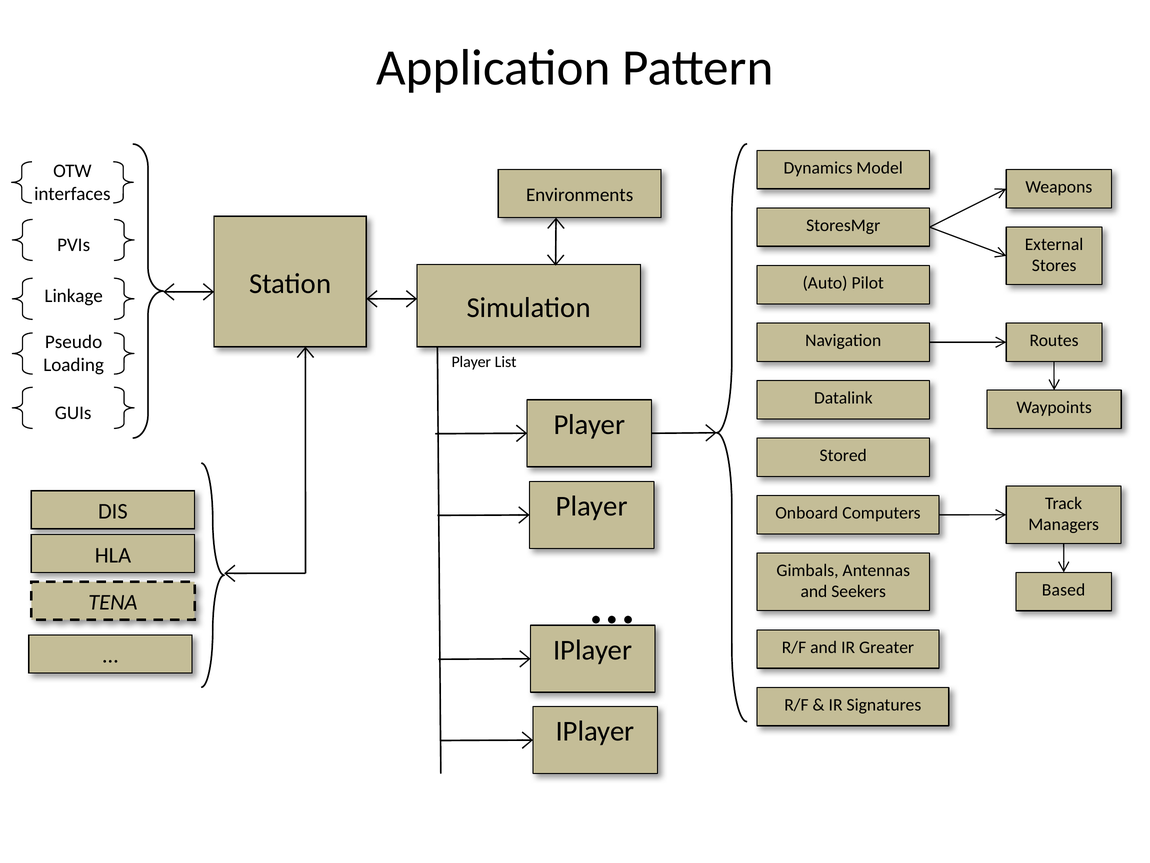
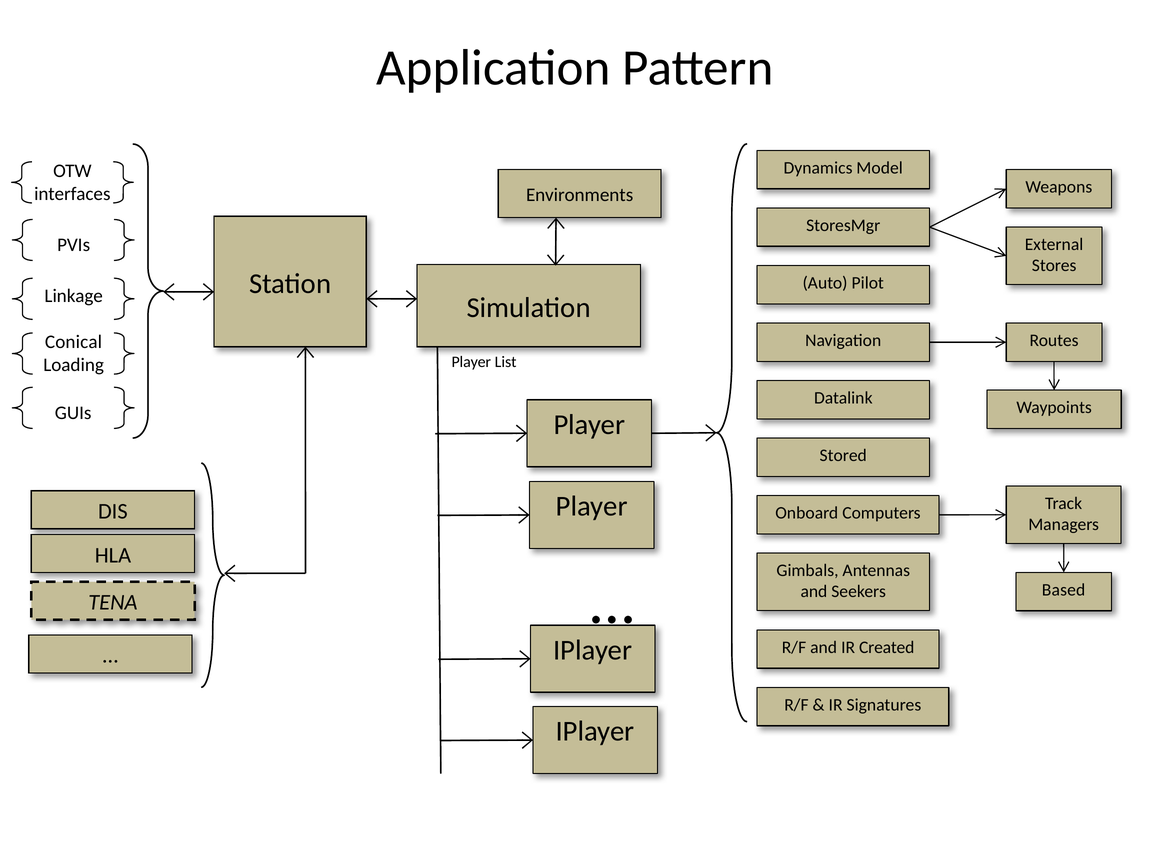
Pseudo: Pseudo -> Conical
Greater: Greater -> Created
